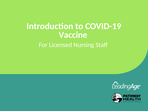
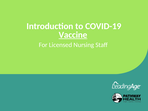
Vaccine underline: none -> present
